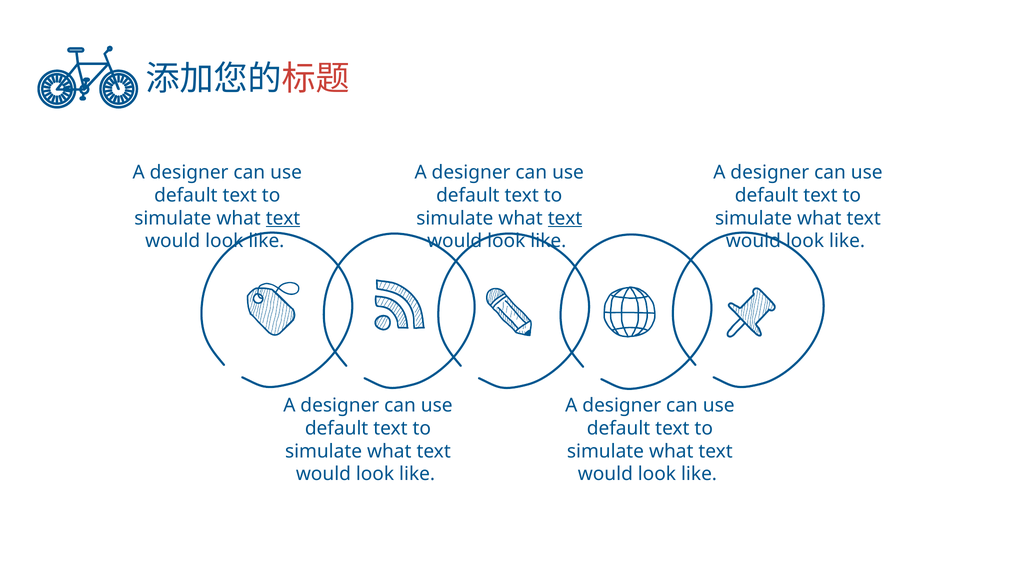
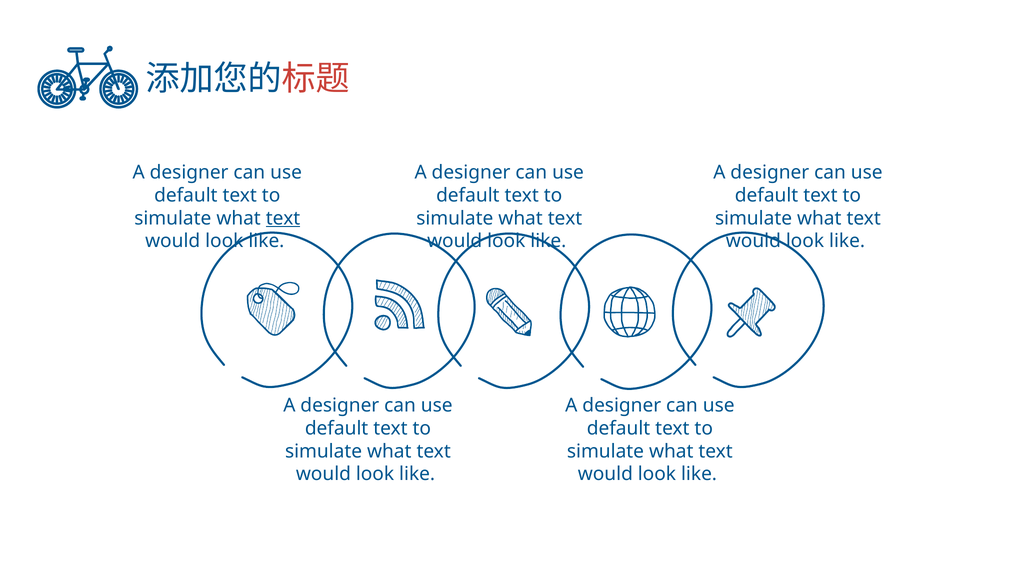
text at (565, 218) underline: present -> none
